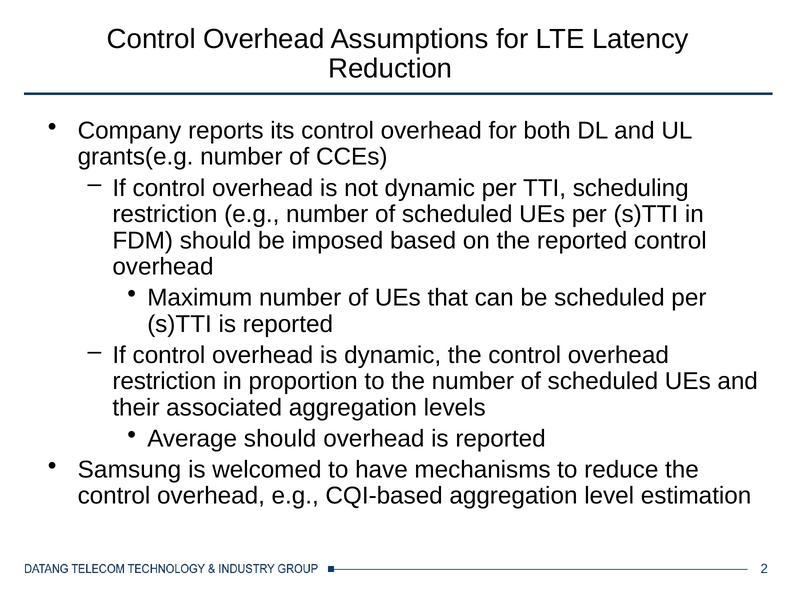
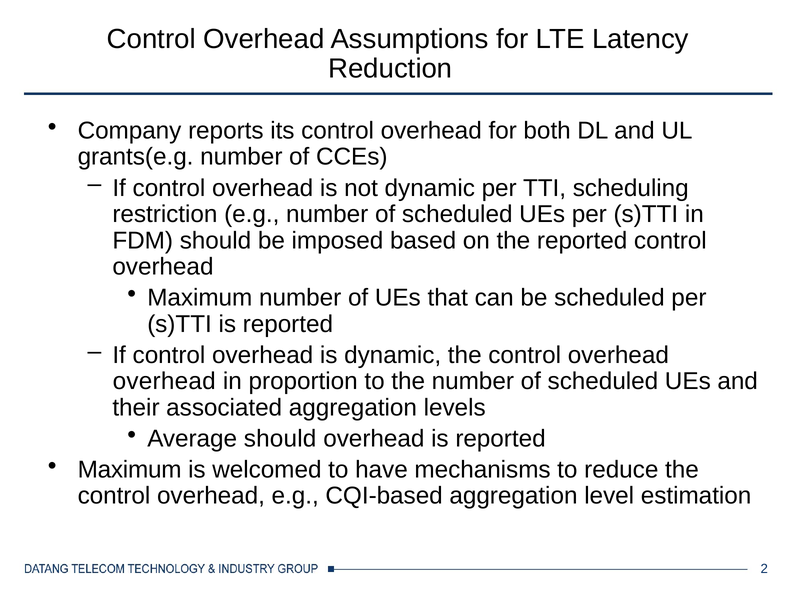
restriction at (164, 381): restriction -> overhead
Samsung at (129, 470): Samsung -> Maximum
